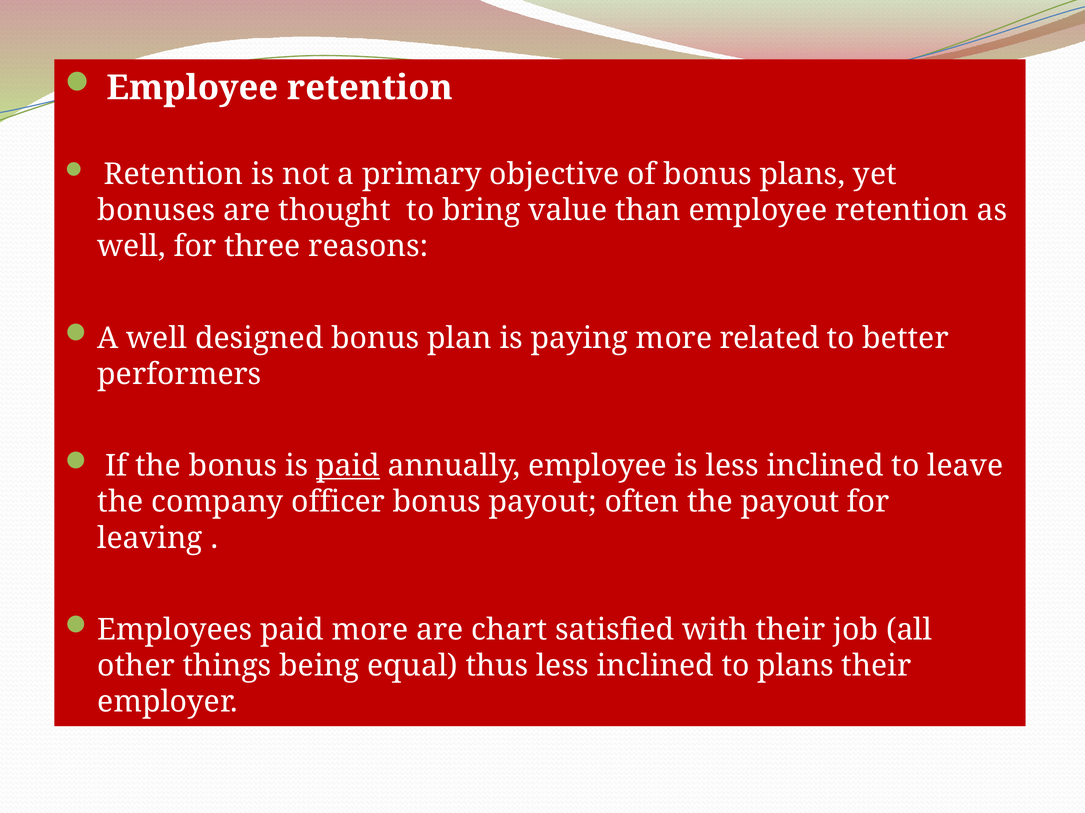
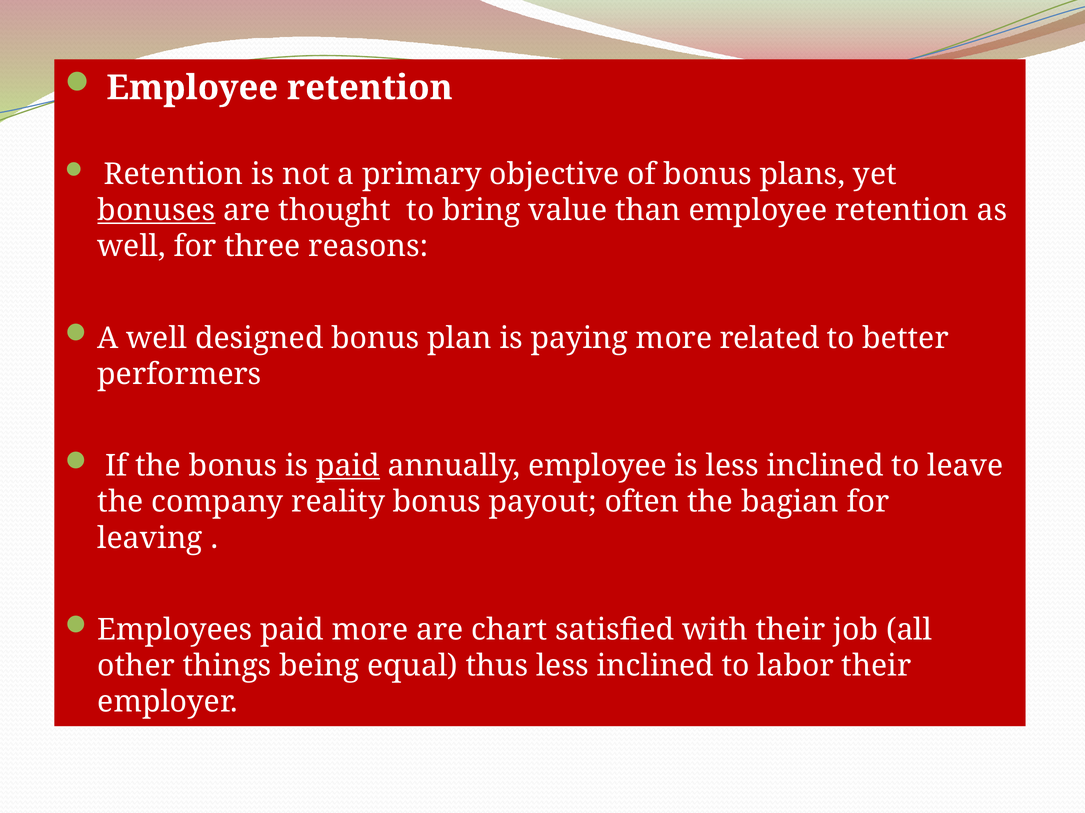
bonuses underline: none -> present
officer: officer -> reality
the payout: payout -> bagian
to plans: plans -> labor
